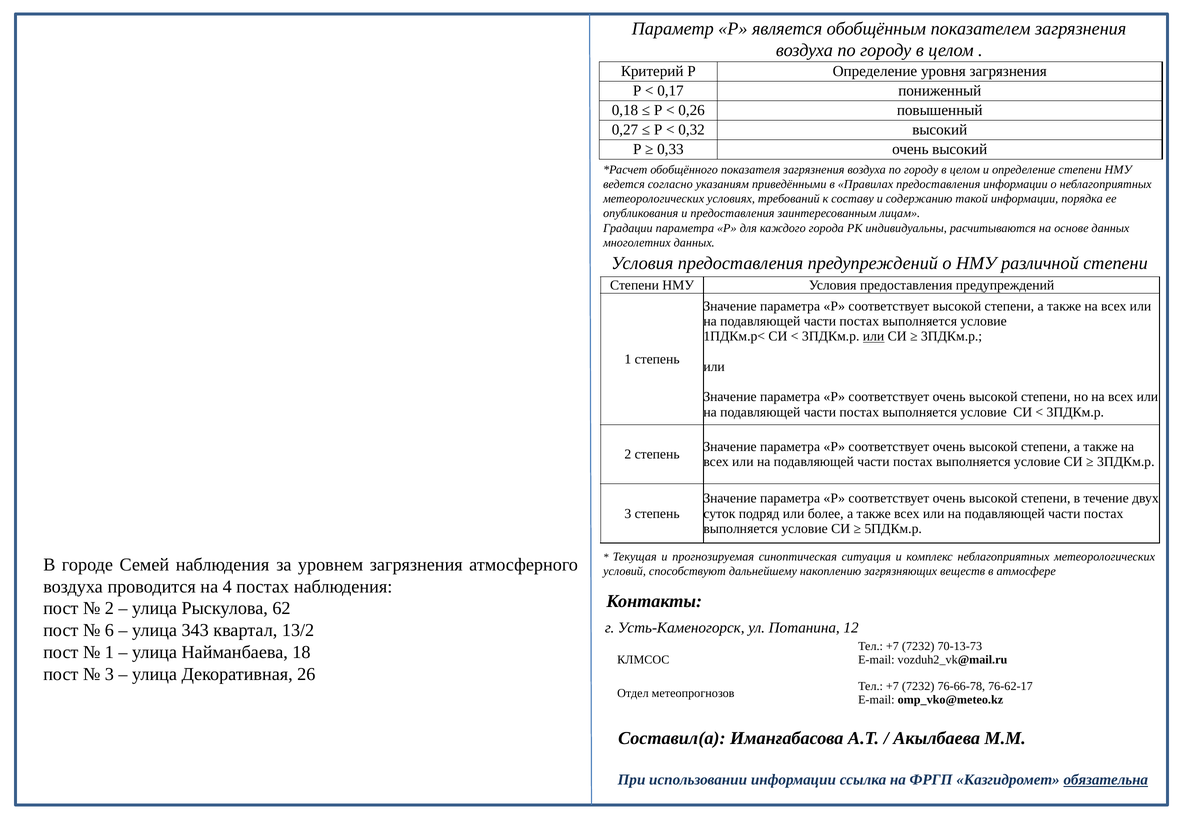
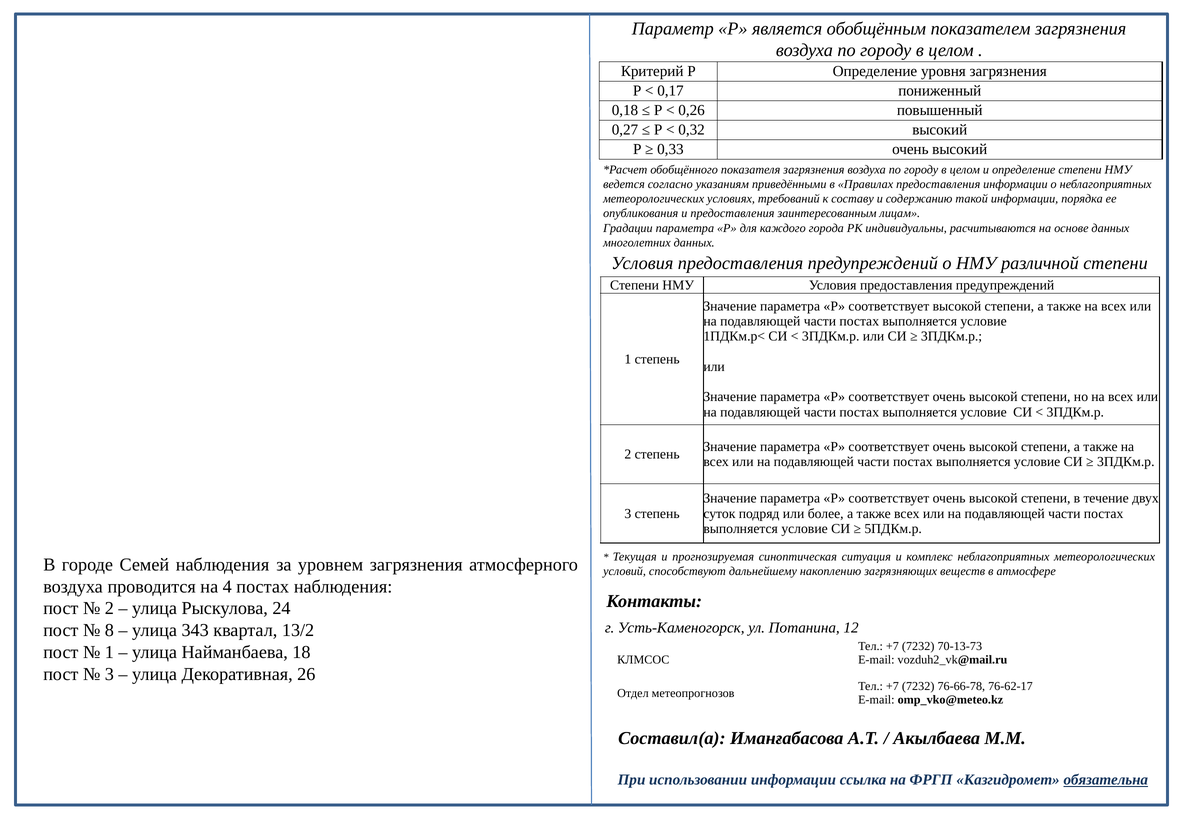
или at (874, 336) underline: present -> none
62: 62 -> 24
6: 6 -> 8
